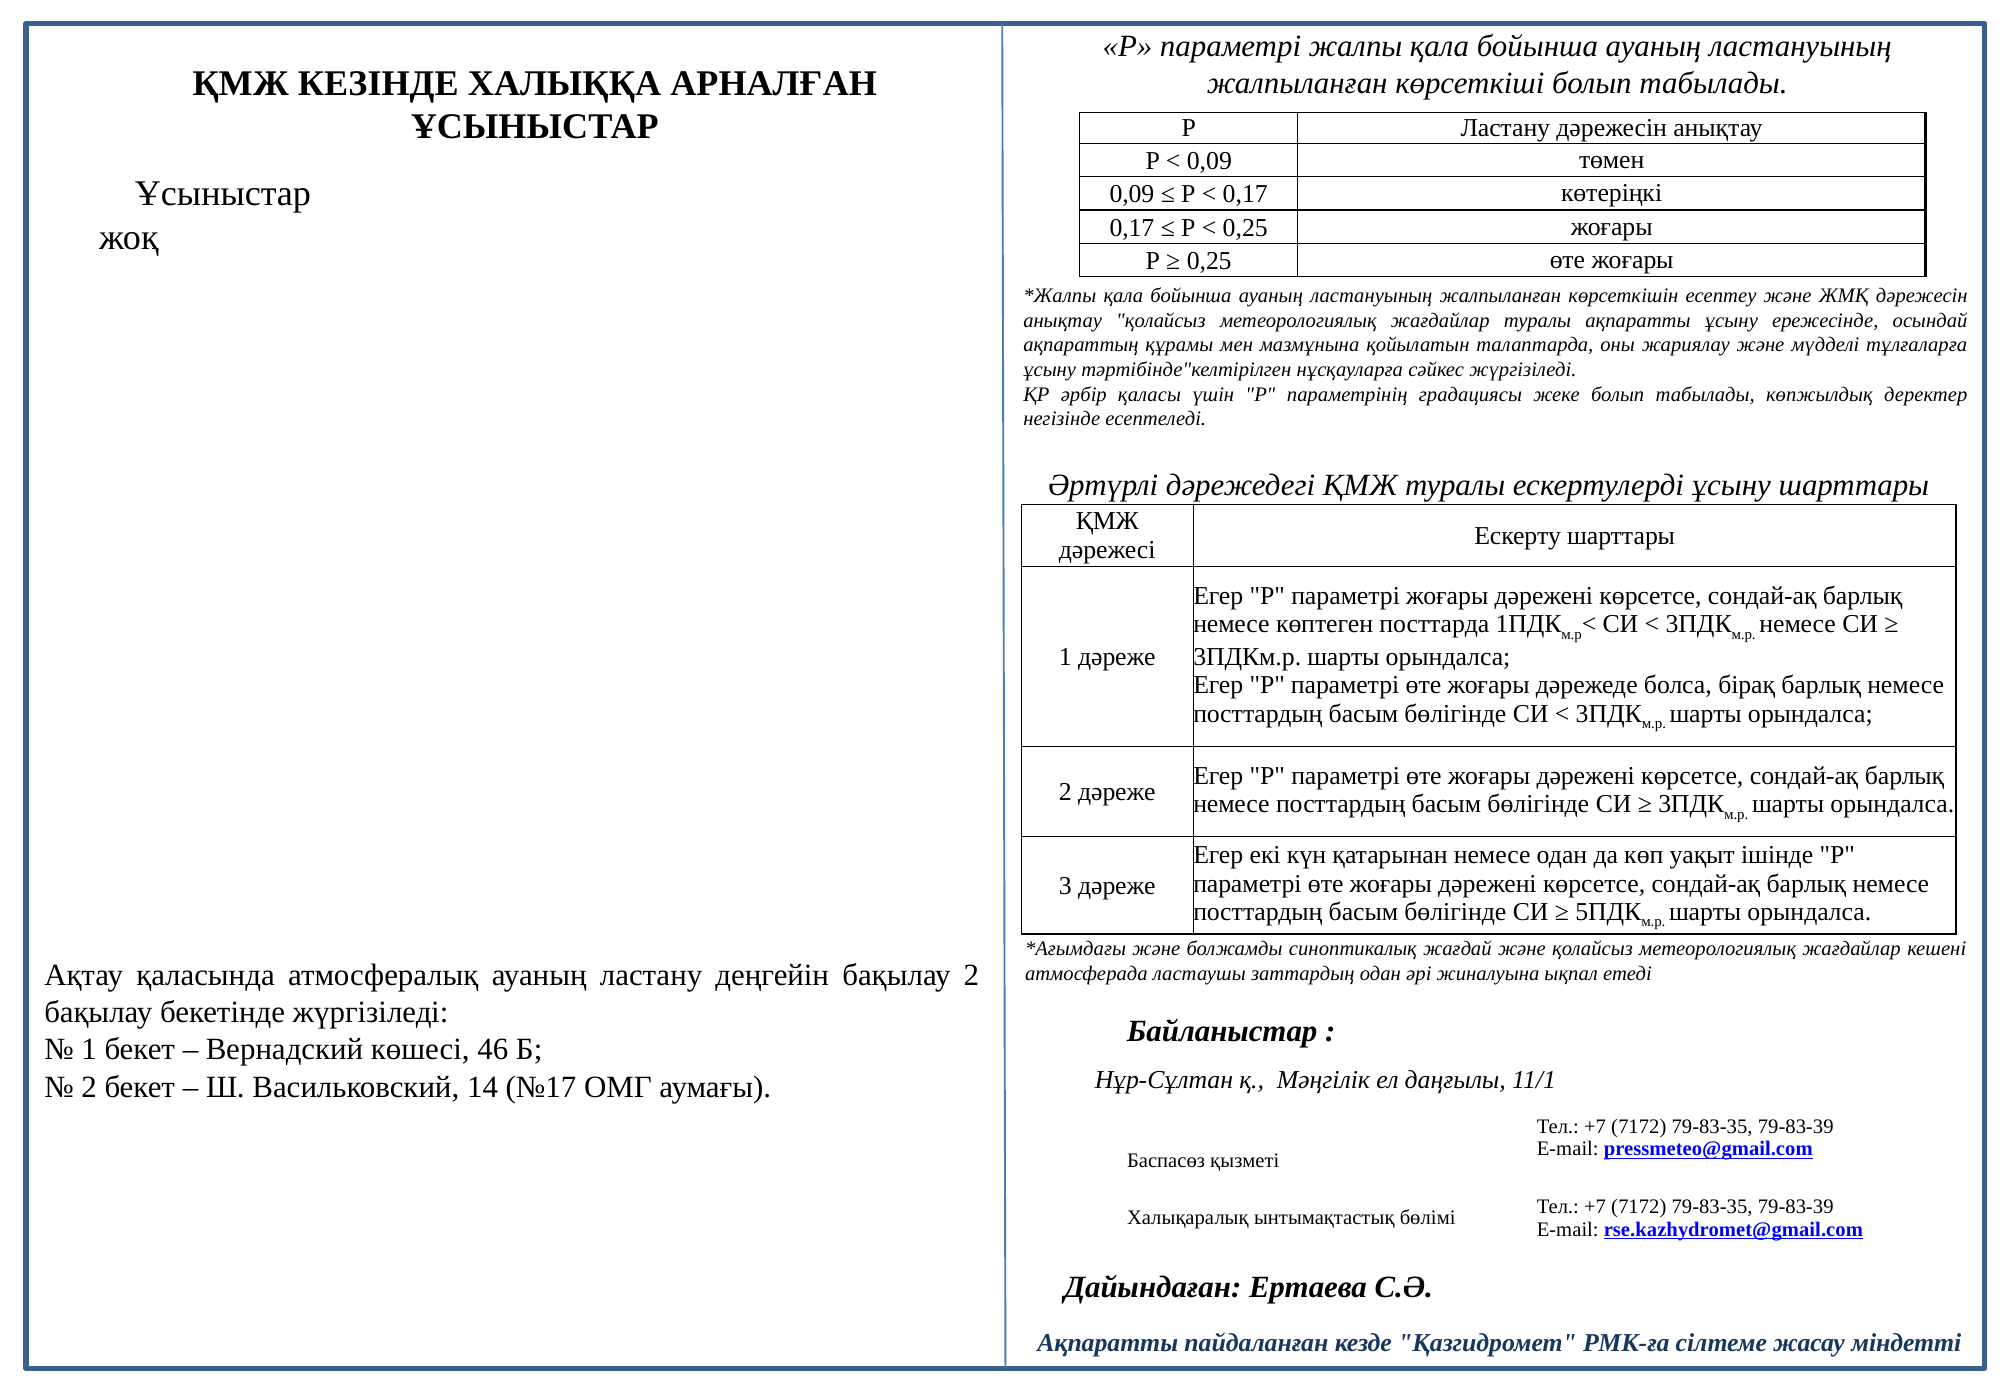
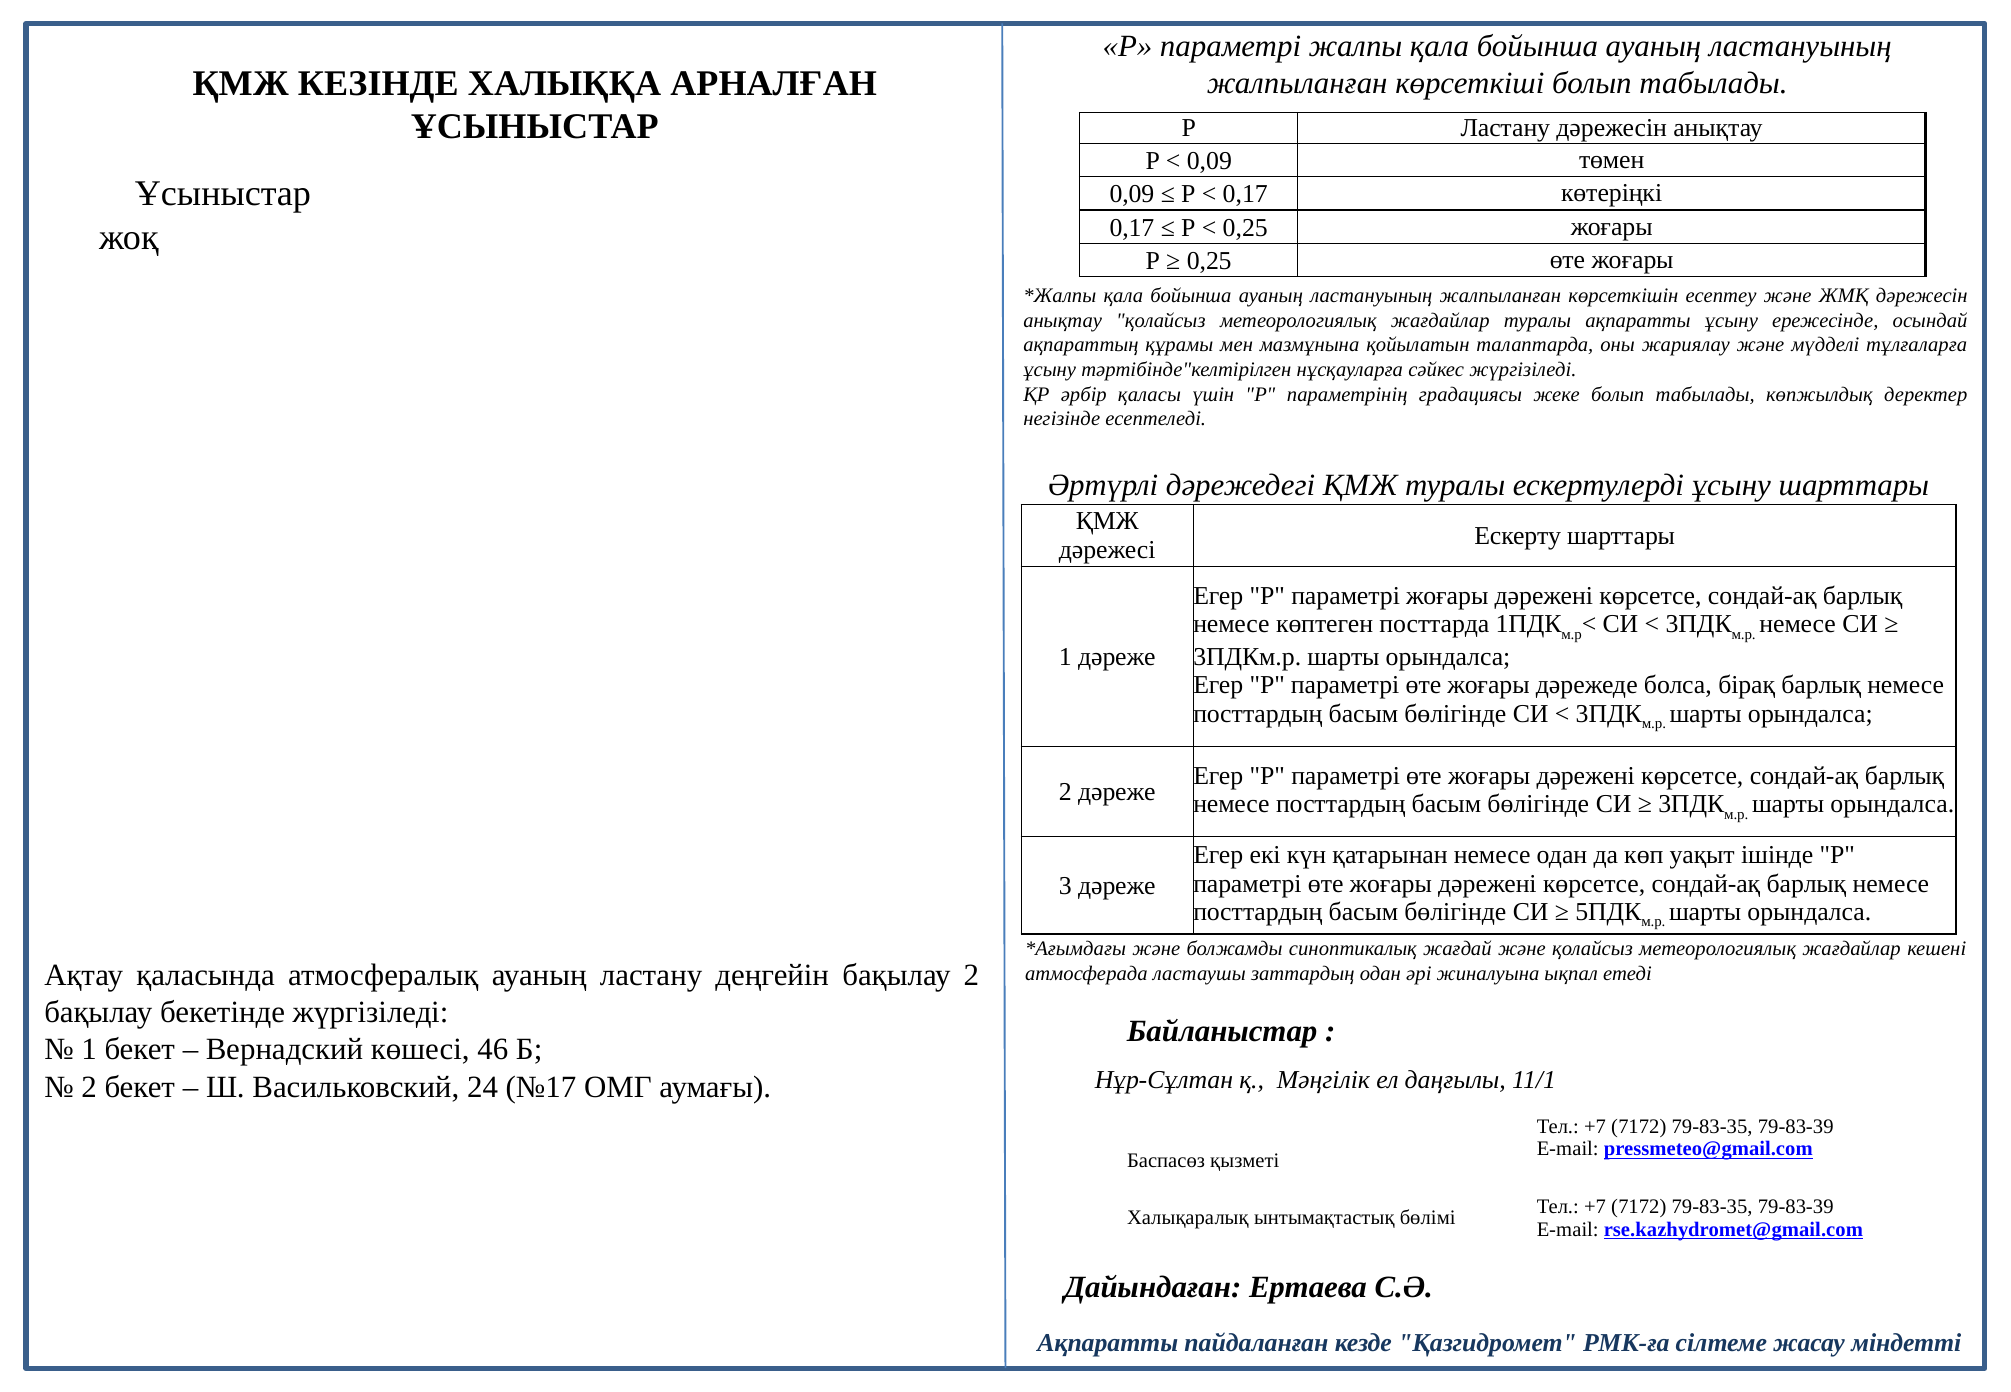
14: 14 -> 24
